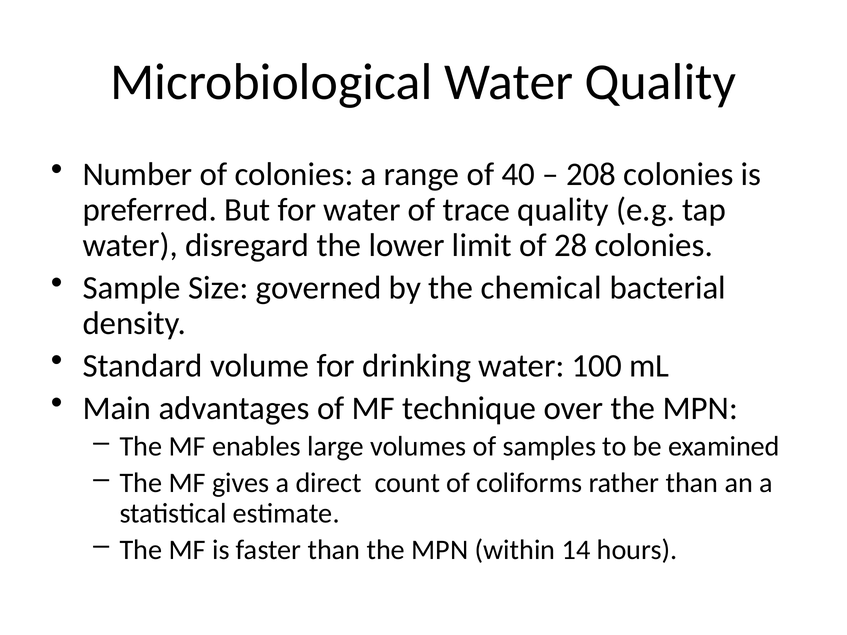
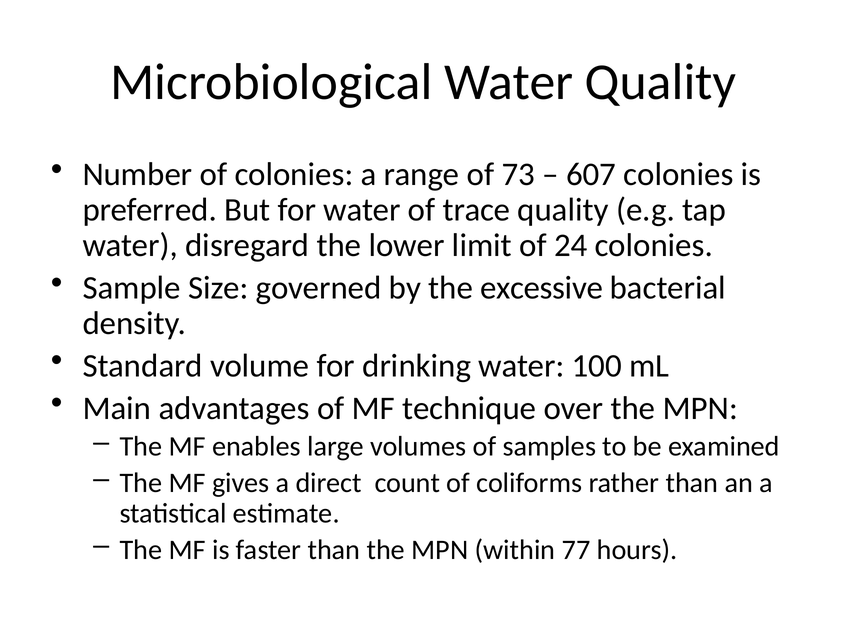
40: 40 -> 73
208: 208 -> 607
28: 28 -> 24
chemical: chemical -> excessive
14: 14 -> 77
